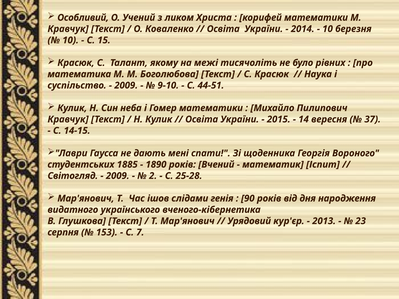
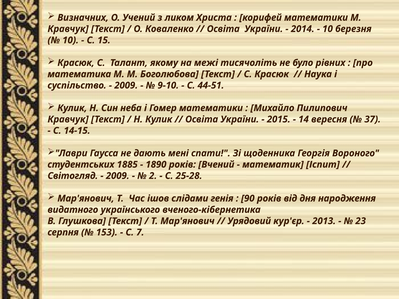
Особливий: Особливий -> Визначних
